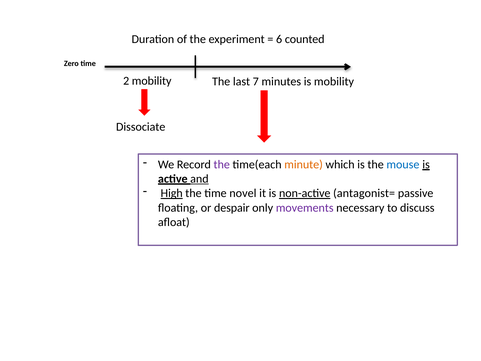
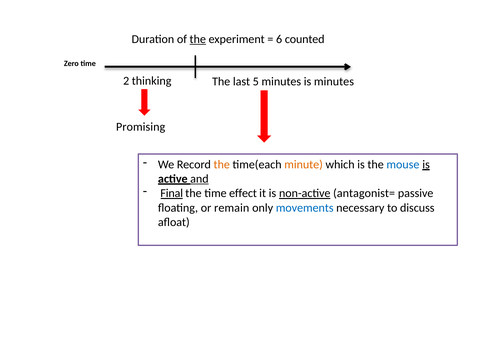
the at (198, 39) underline: none -> present
2 mobility: mobility -> thinking
7: 7 -> 5
is mobility: mobility -> minutes
Dissociate: Dissociate -> Promising
the at (222, 164) colour: purple -> orange
High: High -> Final
novel: novel -> effect
despair: despair -> remain
movements colour: purple -> blue
